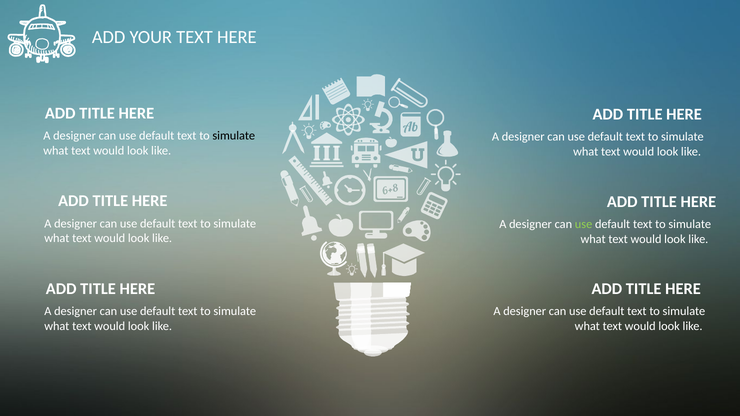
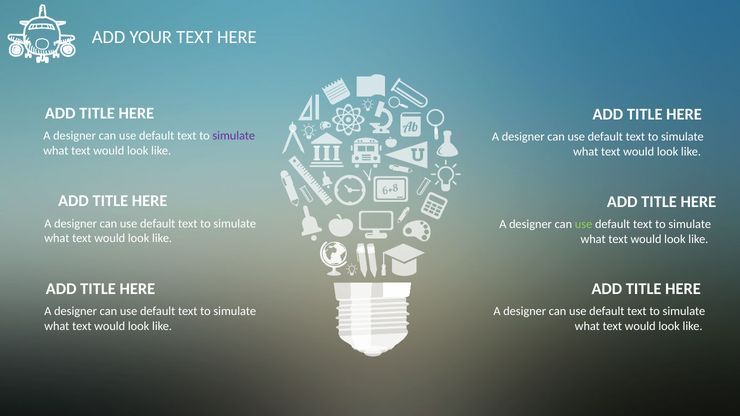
simulate at (234, 136) colour: black -> purple
